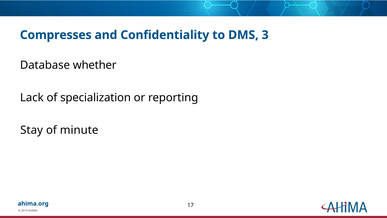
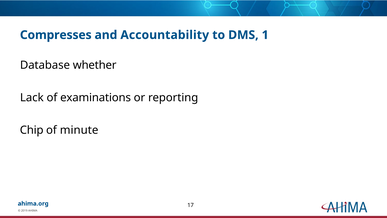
Confidentiality: Confidentiality -> Accountability
3: 3 -> 1
specialization: specialization -> examinations
Stay: Stay -> Chip
